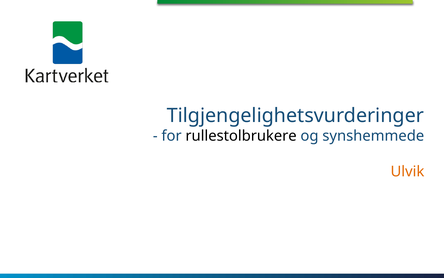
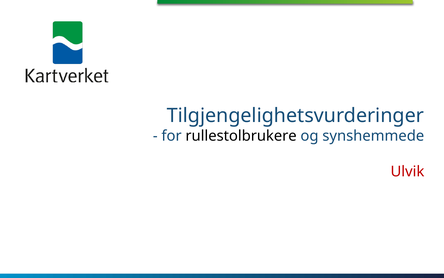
Ulvik colour: orange -> red
